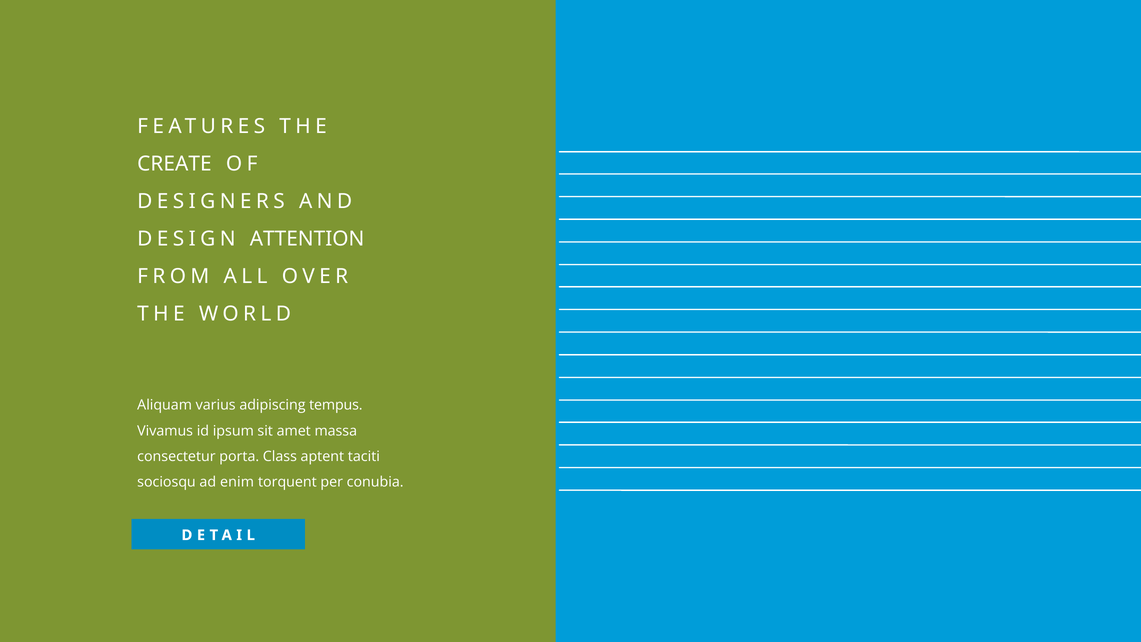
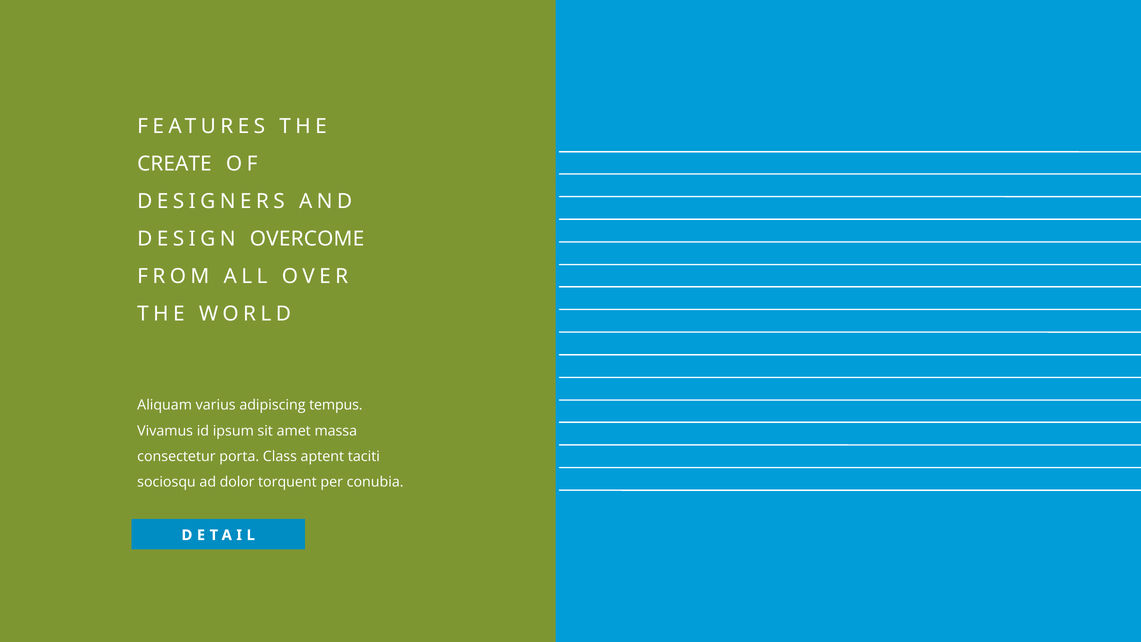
ATTENTION: ATTENTION -> OVERCOME
enim: enim -> dolor
